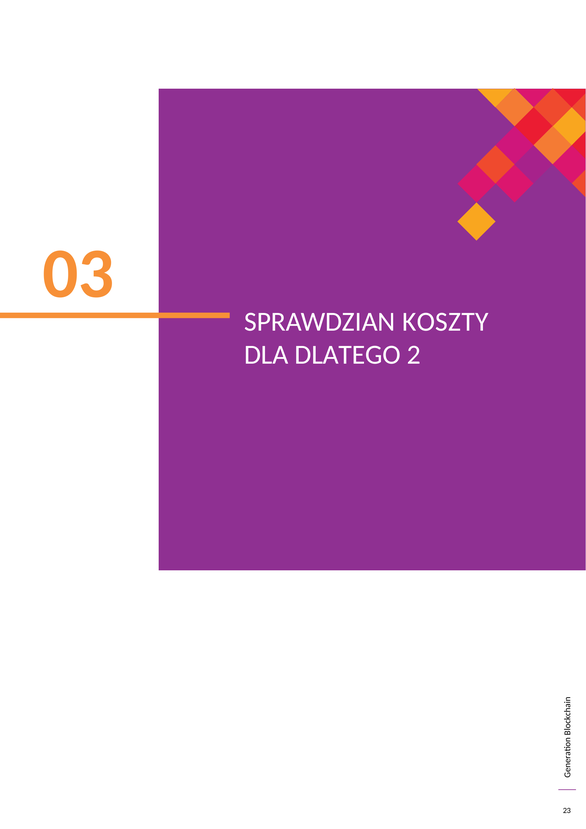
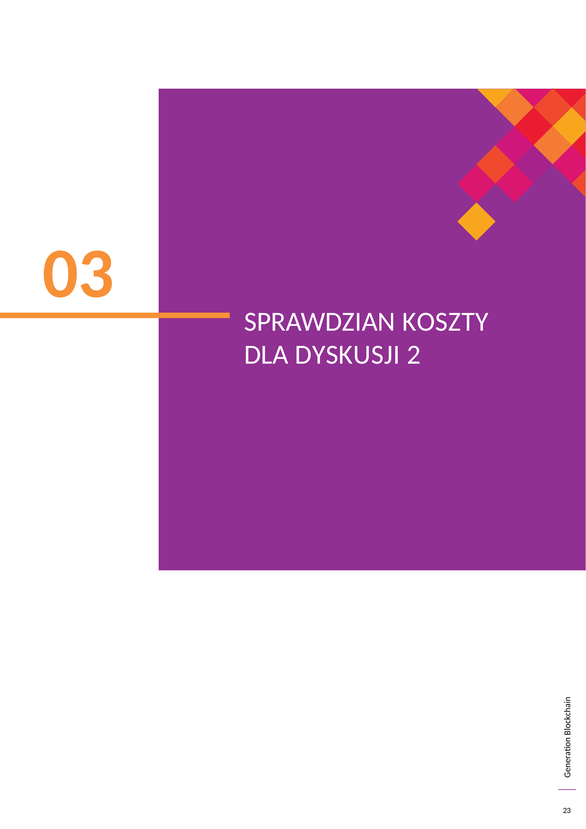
DLATEGO: DLATEGO -> DYSKUSJI
